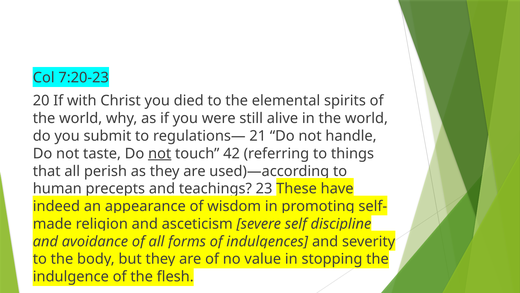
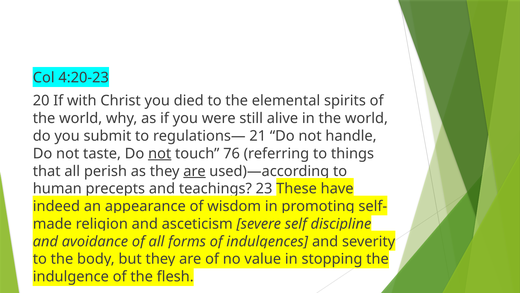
7:20-23: 7:20-23 -> 4:20-23
42: 42 -> 76
are at (194, 171) underline: none -> present
